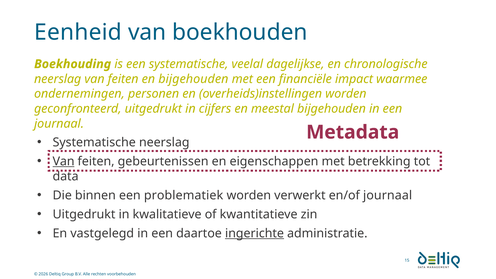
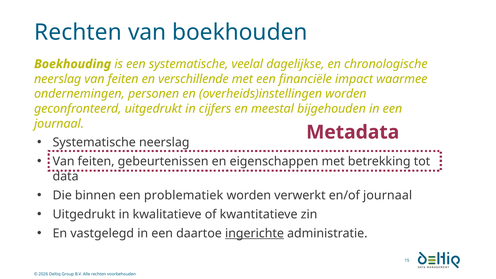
Eenheid at (78, 32): Eenheid -> Rechten
en bijgehouden: bijgehouden -> verschillende
Van at (64, 161) underline: present -> none
